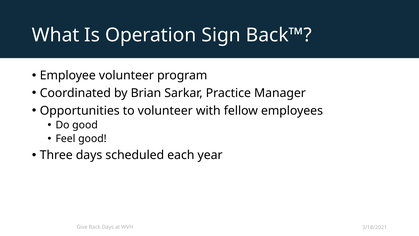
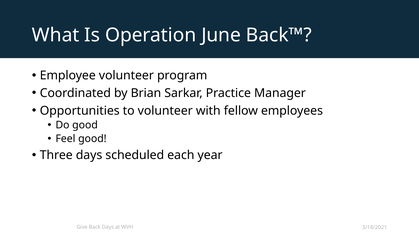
Sign: Sign -> June
